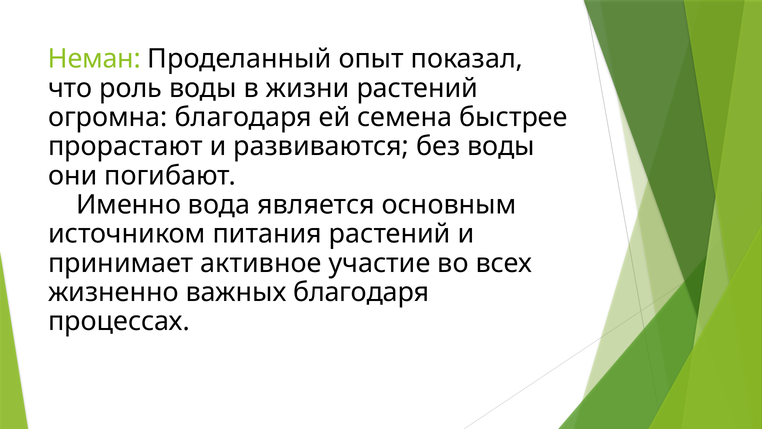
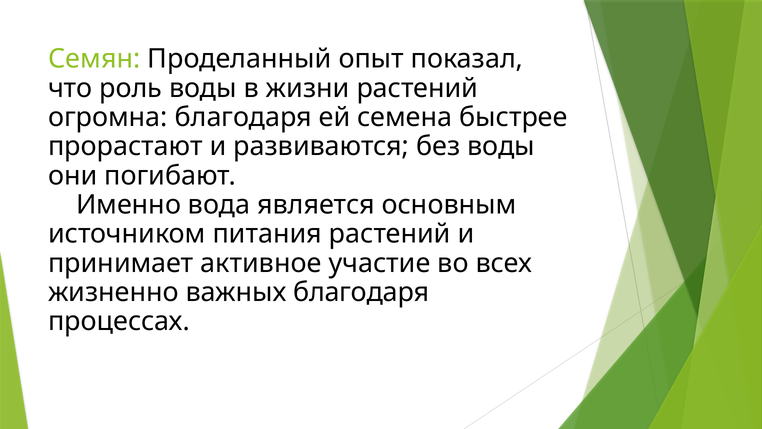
Неман: Неман -> Семян
